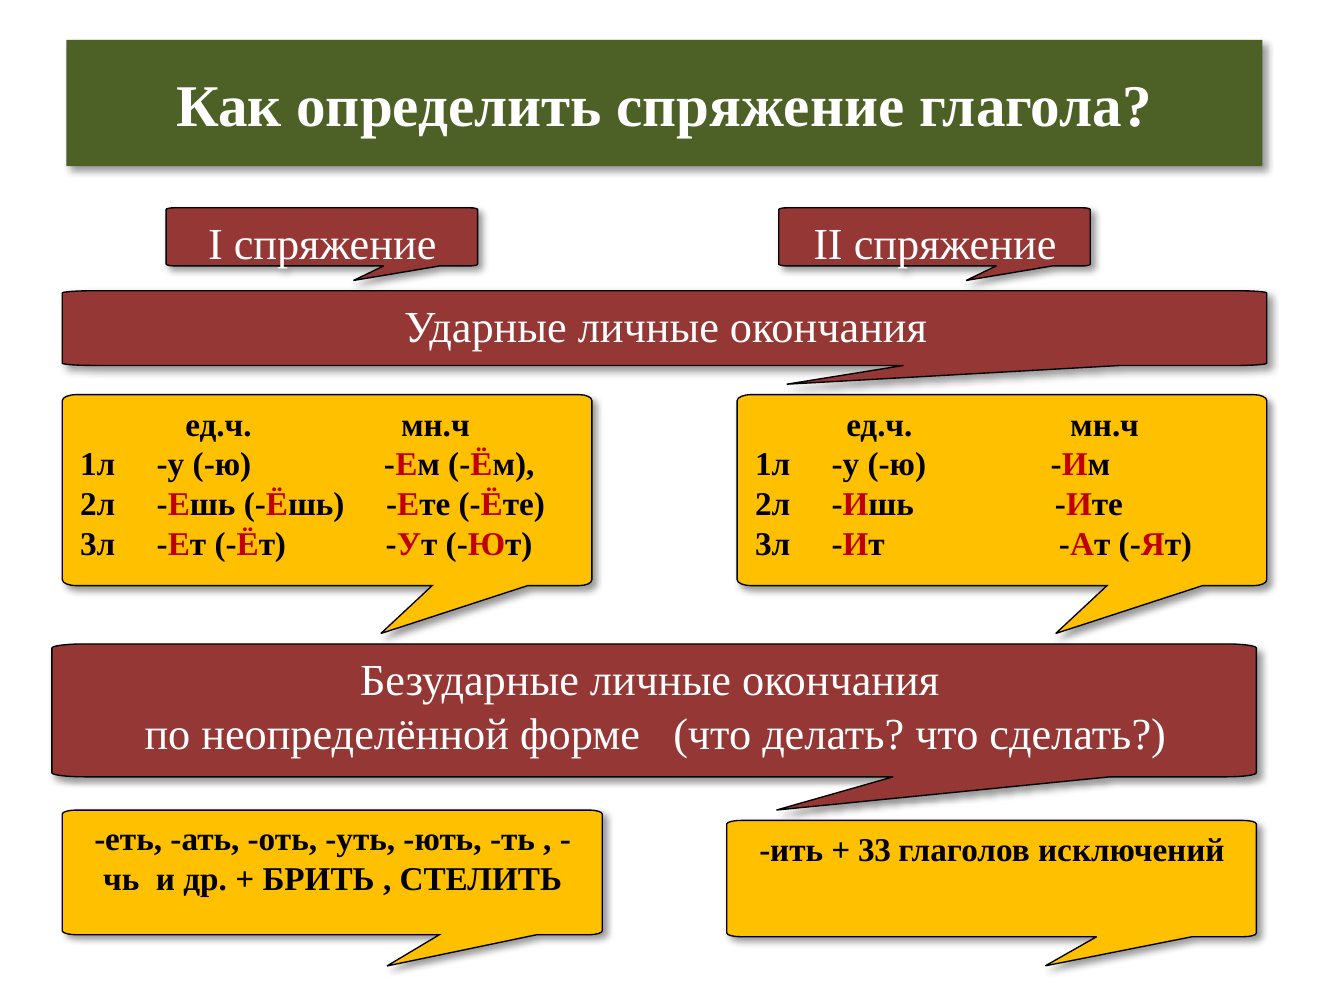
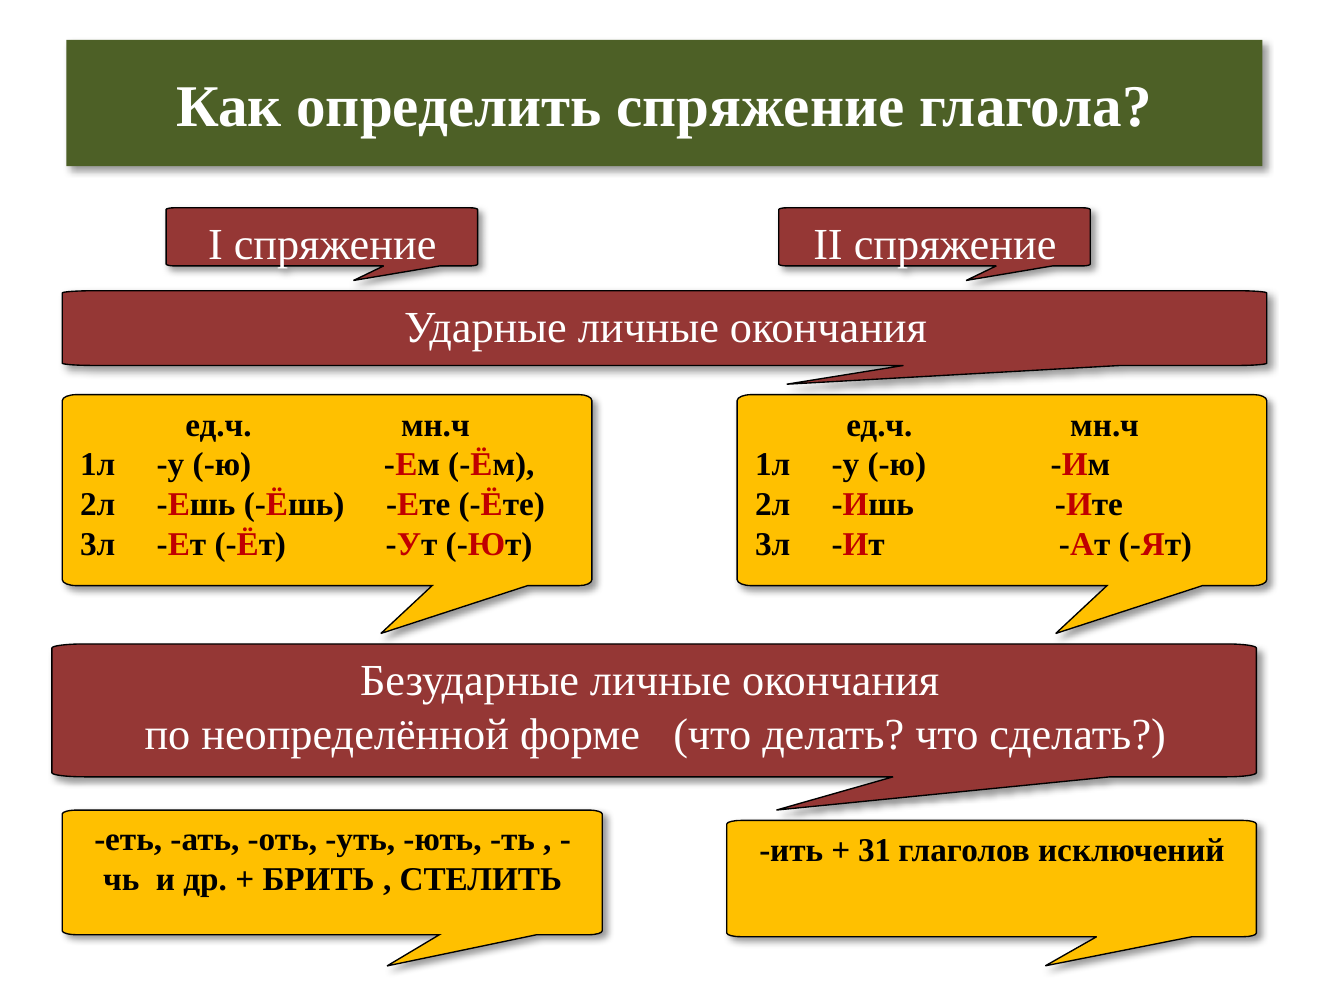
33: 33 -> 31
